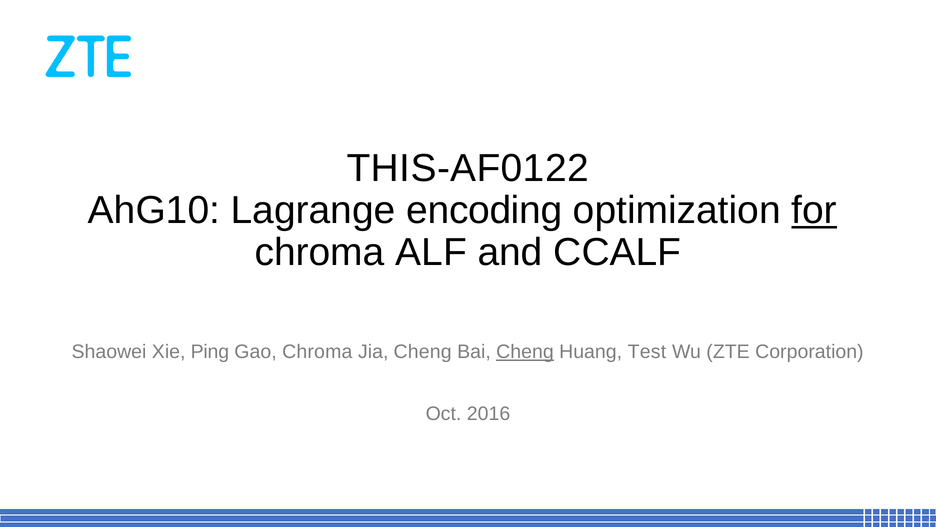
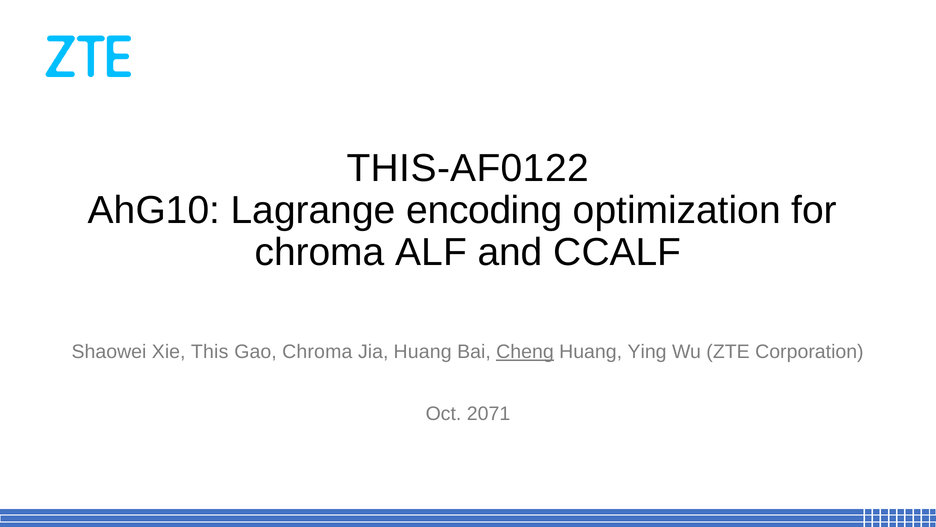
for underline: present -> none
Ping: Ping -> This
Jia Cheng: Cheng -> Huang
Test: Test -> Ying
2016: 2016 -> 2071
